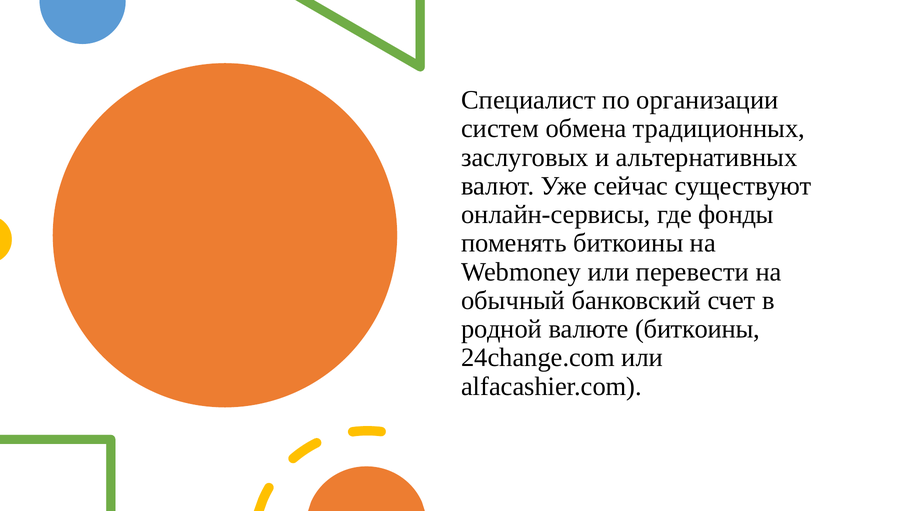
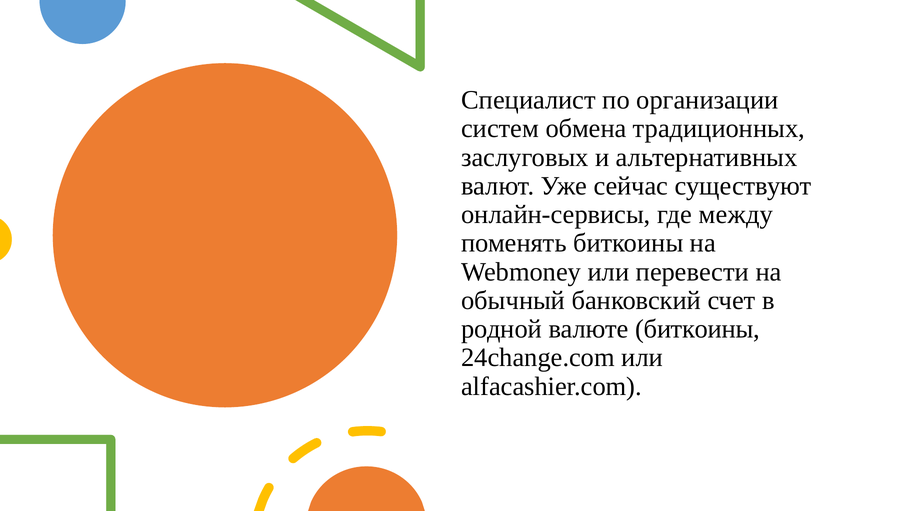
фонды: фонды -> между
